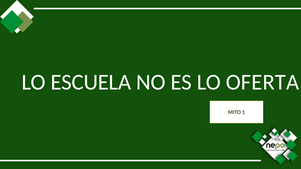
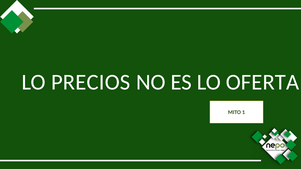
ESCUELA: ESCUELA -> PRECIOS
